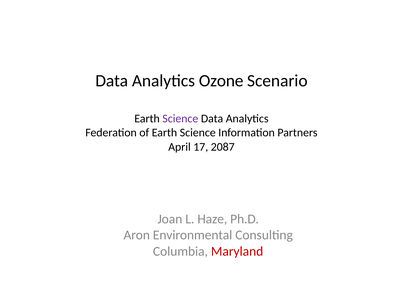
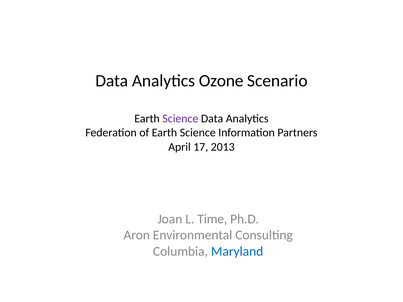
2087: 2087 -> 2013
Haze: Haze -> Time
Maryland colour: red -> blue
